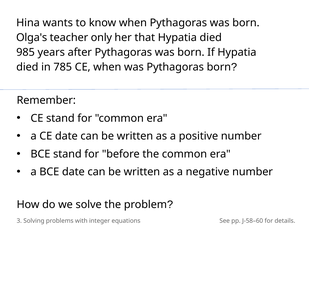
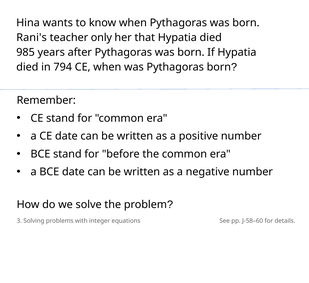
Olga's: Olga's -> Rani's
785: 785 -> 794
